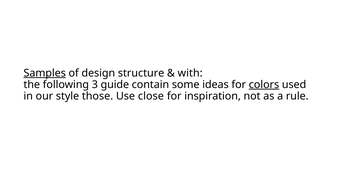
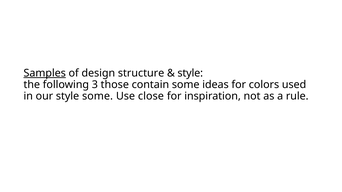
with at (190, 73): with -> style
guide: guide -> those
colors underline: present -> none
style those: those -> some
